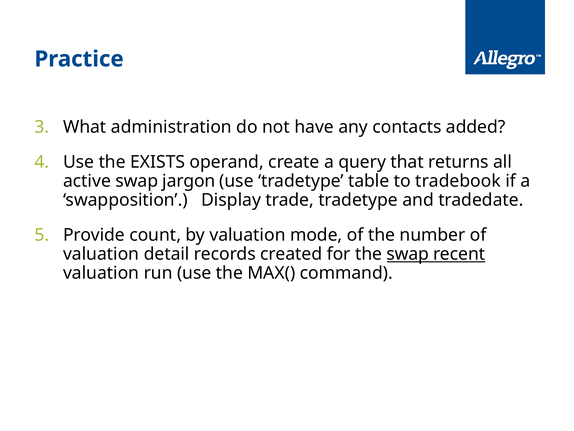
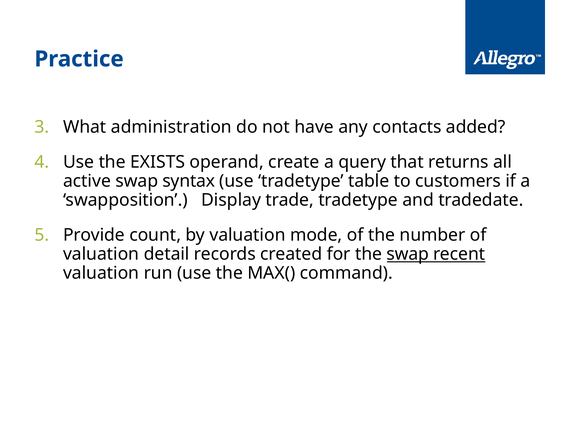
jargon: jargon -> syntax
tradebook: tradebook -> customers
